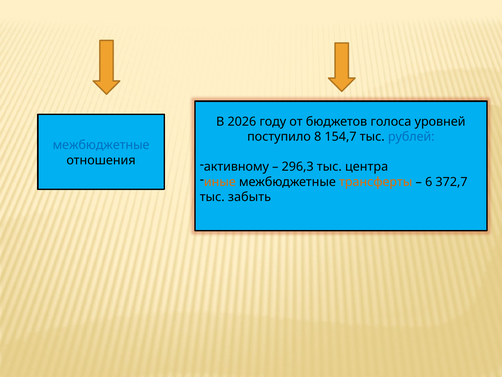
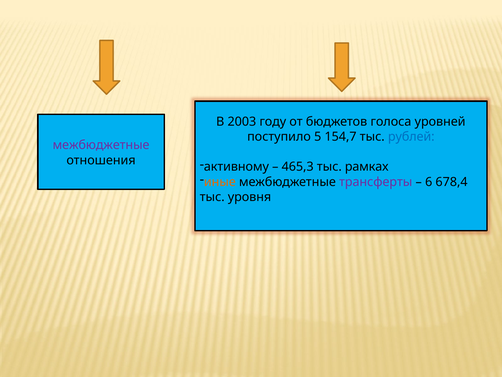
2026: 2026 -> 2003
8: 8 -> 5
межбюджетные at (101, 145) colour: blue -> purple
296,3: 296,3 -> 465,3
центра: центра -> рамках
трансферты colour: orange -> purple
372,7: 372,7 -> 678,4
забыть: забыть -> уровня
